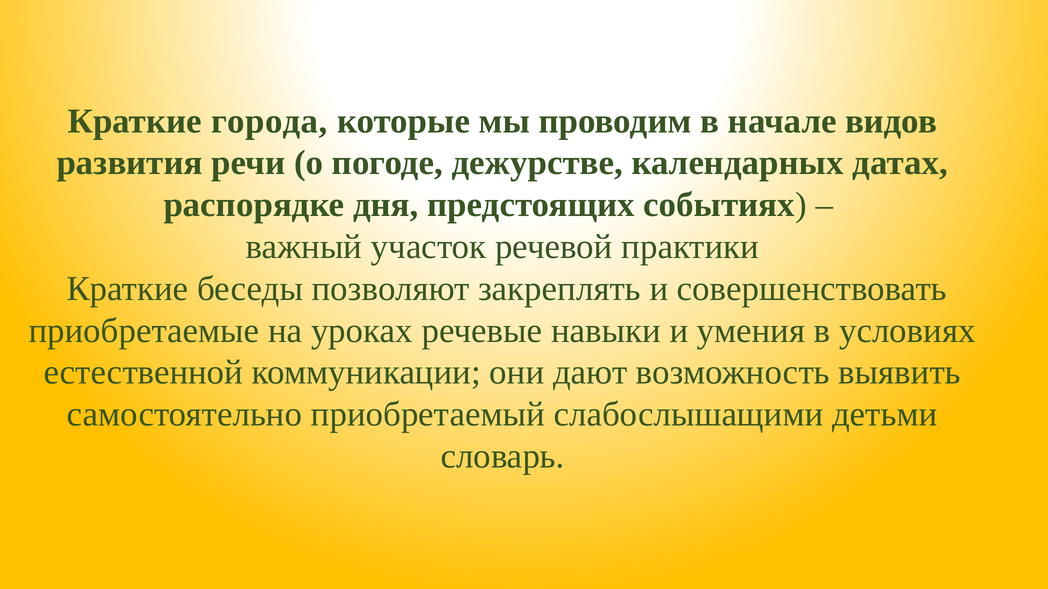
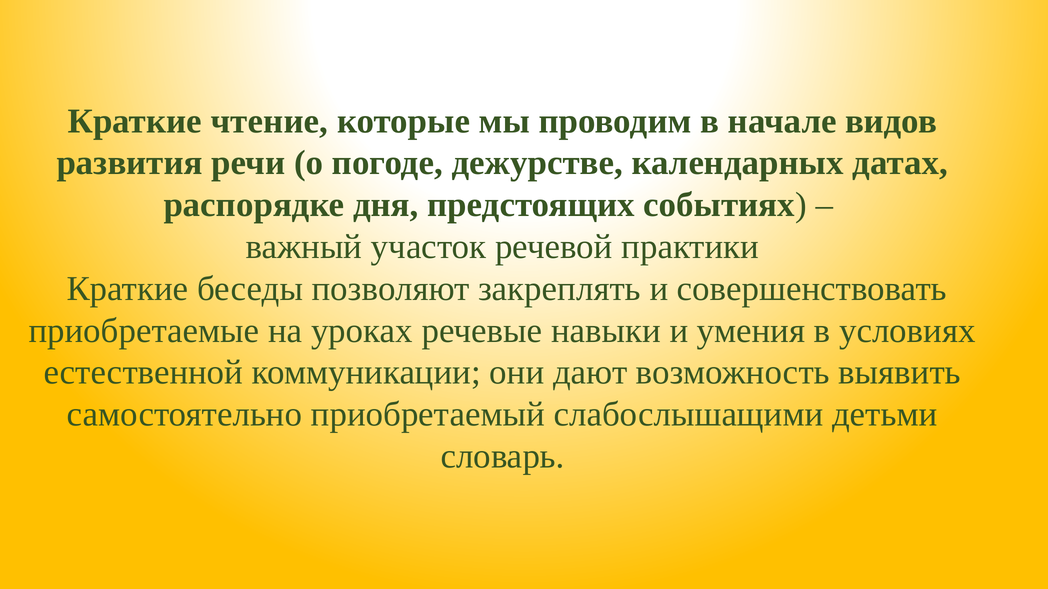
города: города -> чтение
